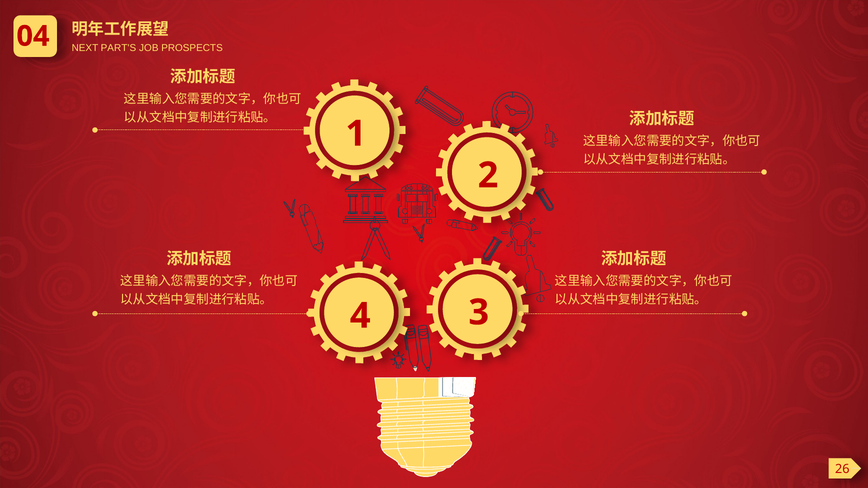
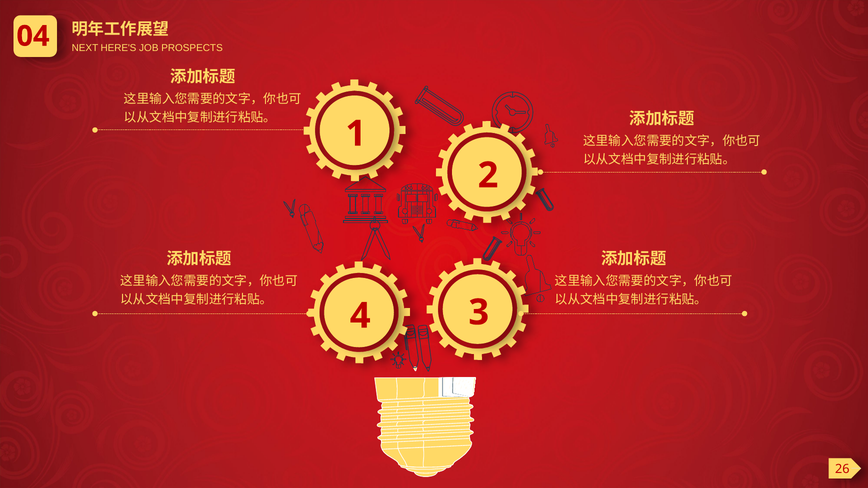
PART'S: PART'S -> HERE'S
